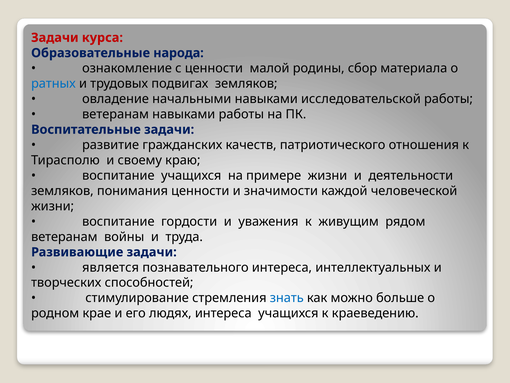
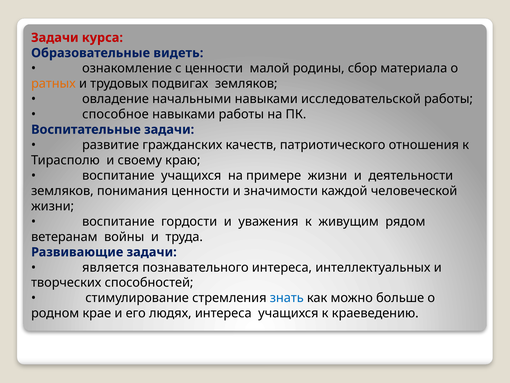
народа: народа -> видеть
ратных colour: blue -> orange
ветеранам at (116, 114): ветеранам -> способное
